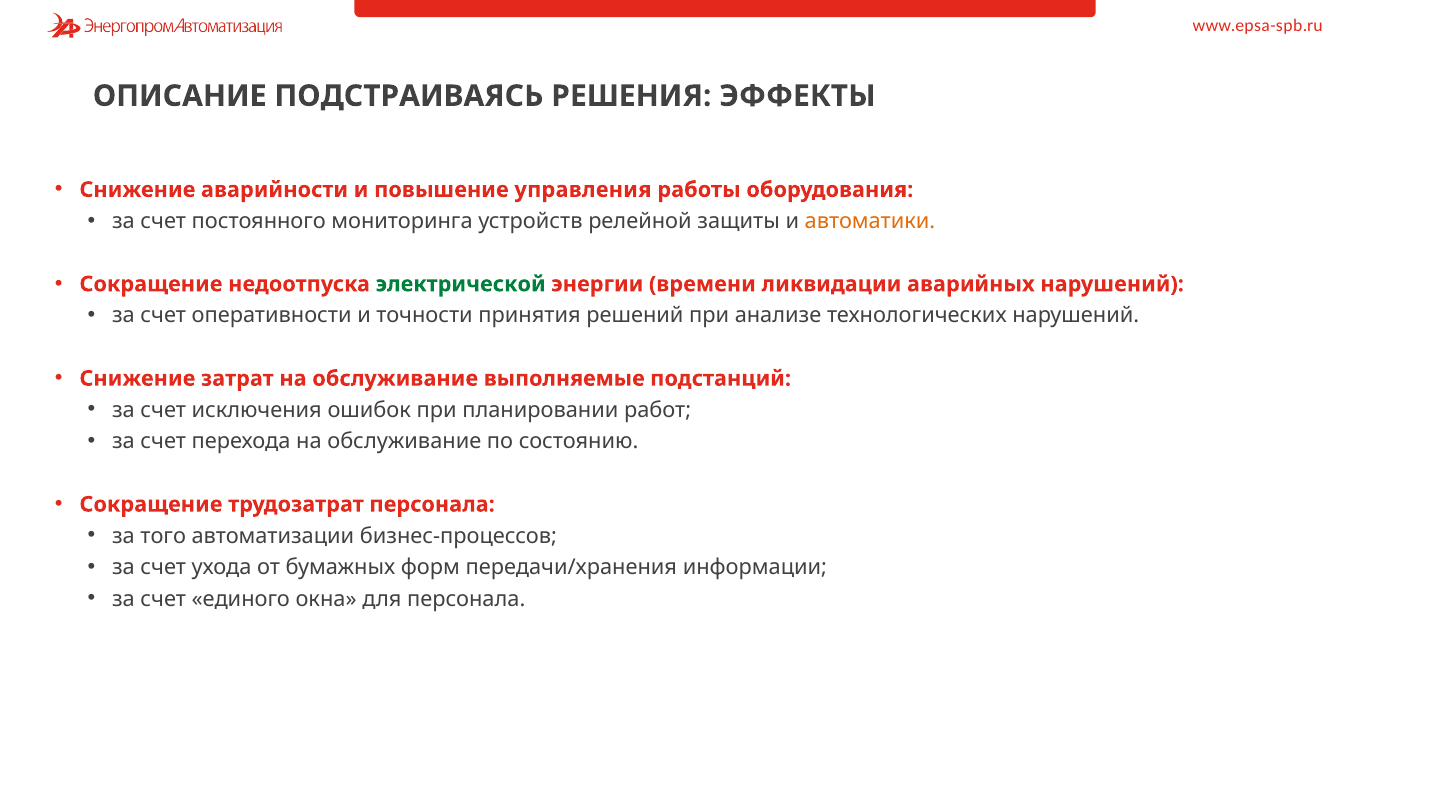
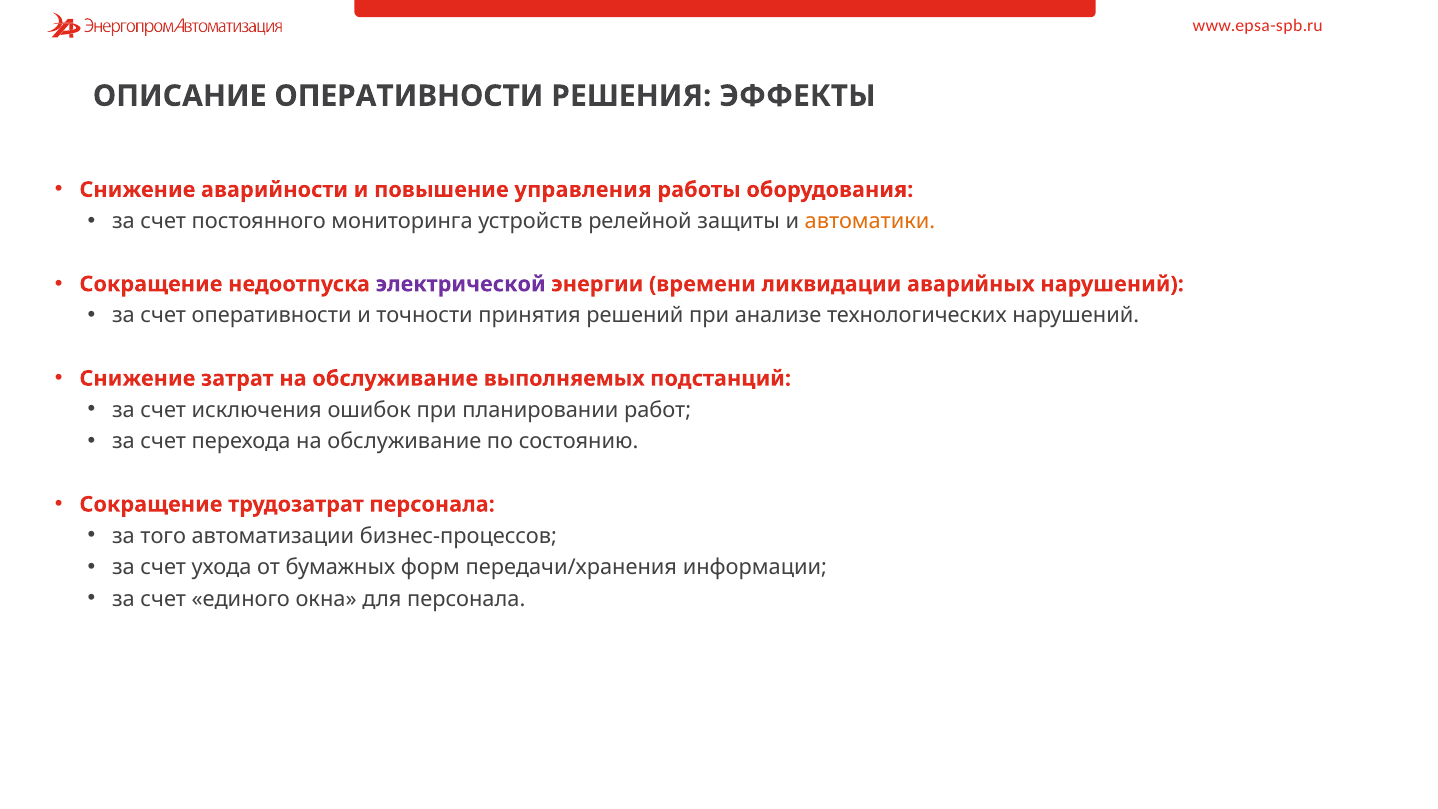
ОПИСАНИЕ ПОДСТРАИВАЯСЬ: ПОДСТРАИВАЯСЬ -> ОПЕРАТИВНОСТИ
электрической colour: green -> purple
выполняемые: выполняемые -> выполняемых
